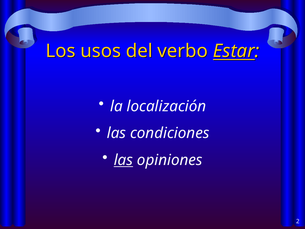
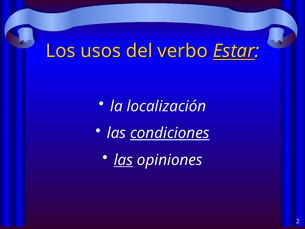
condiciones underline: none -> present
